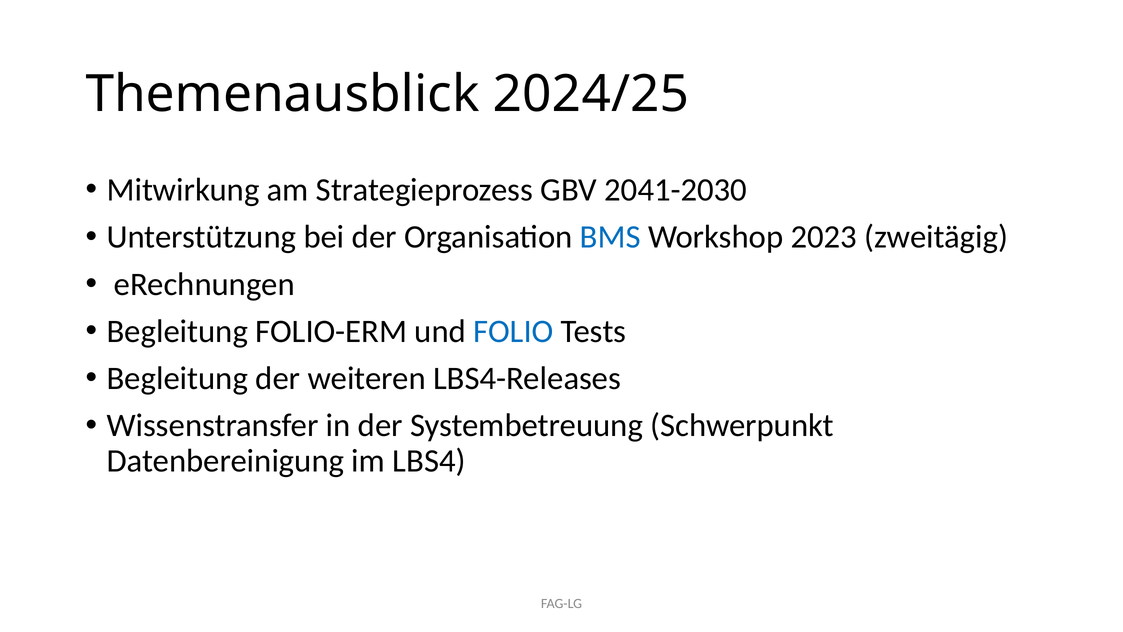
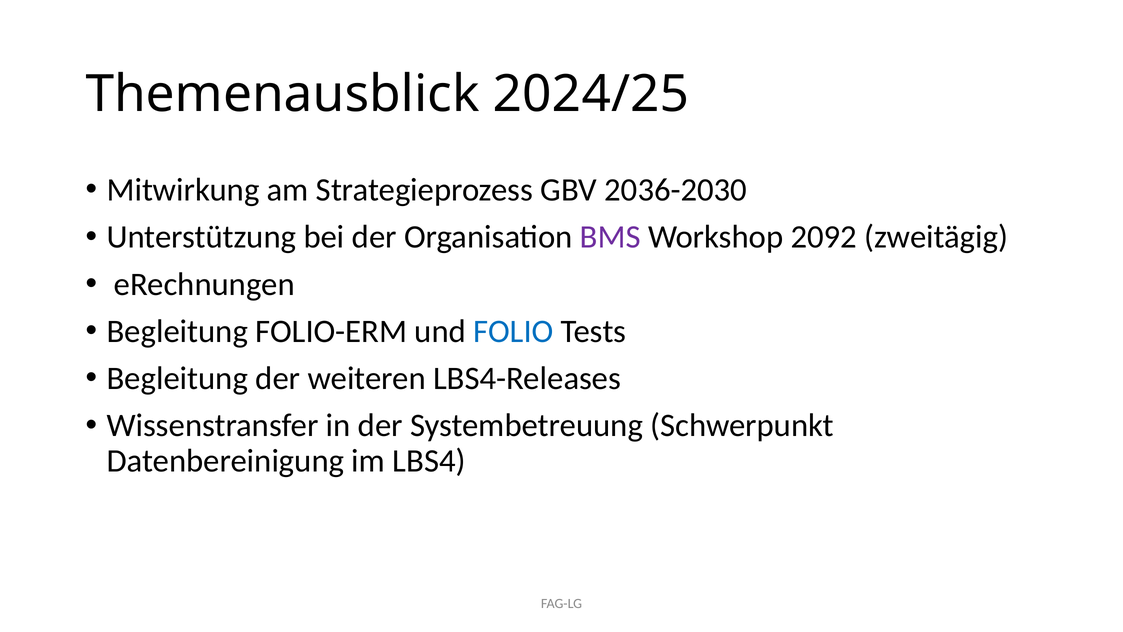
2041-2030: 2041-2030 -> 2036-2030
BMS colour: blue -> purple
2023: 2023 -> 2092
